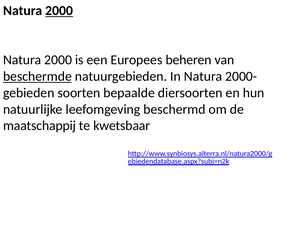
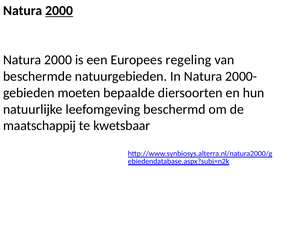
beheren: beheren -> regeling
beschermde underline: present -> none
soorten: soorten -> moeten
